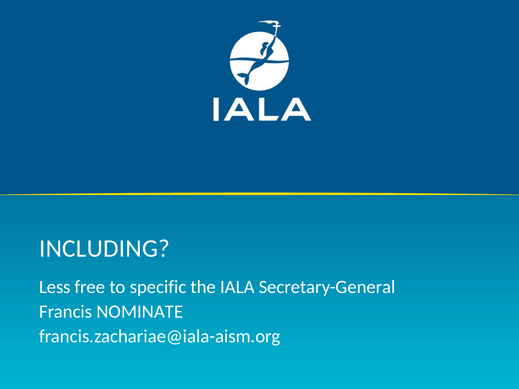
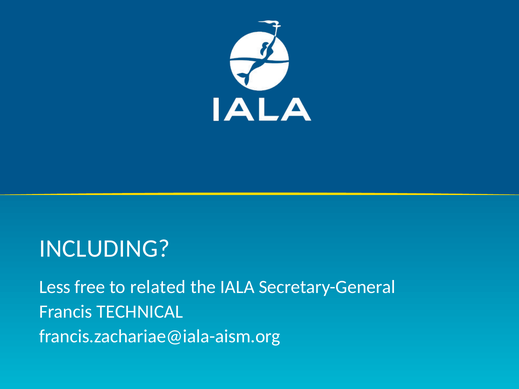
specific: specific -> related
NOMINATE: NOMINATE -> TECHNICAL
